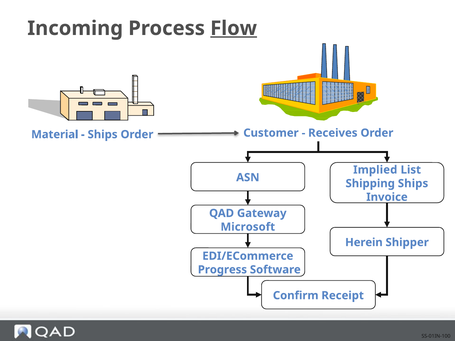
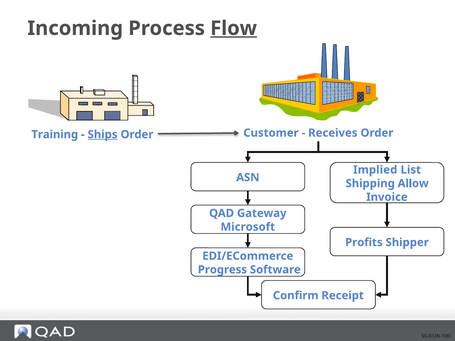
Material: Material -> Training
Ships at (103, 135) underline: none -> present
Shipping Ships: Ships -> Allow
Herein: Herein -> Profits
